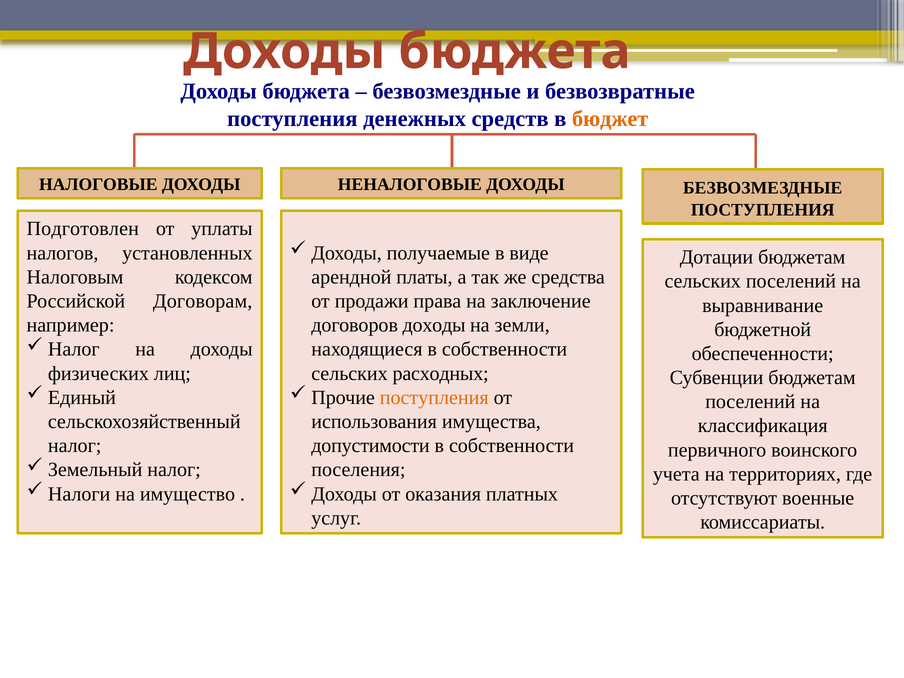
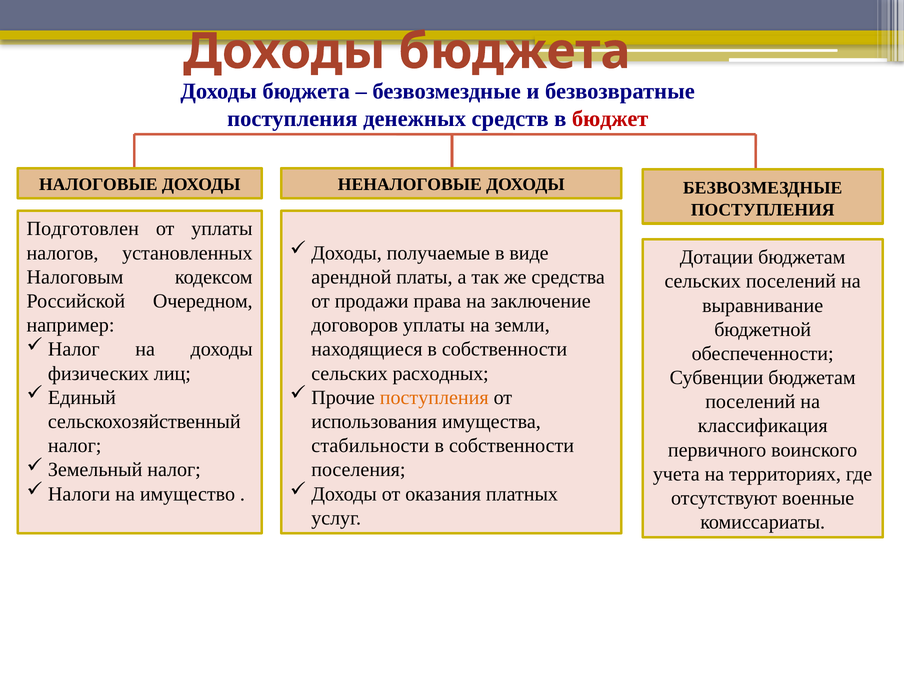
бюджет colour: orange -> red
Договорам: Договорам -> Очередном
договоров доходы: доходы -> уплаты
допустимости: допустимости -> стабильности
